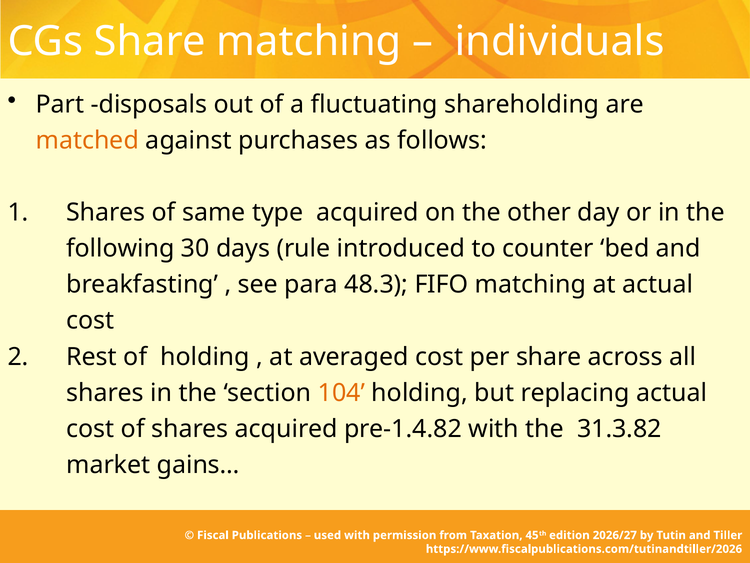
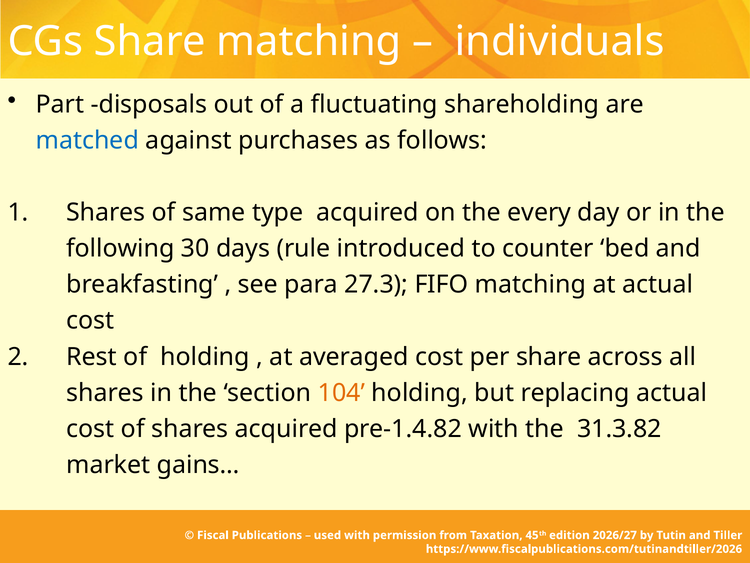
matched colour: orange -> blue
other: other -> every
48.3: 48.3 -> 27.3
